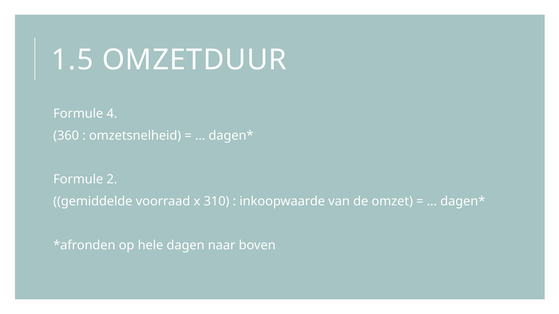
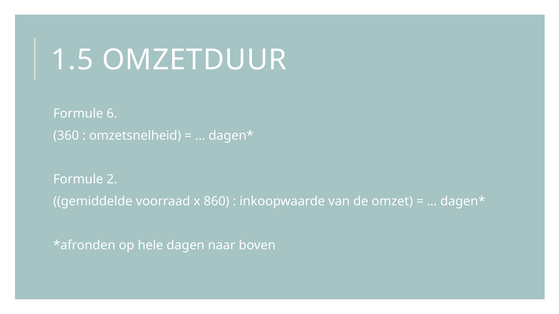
4: 4 -> 6
310: 310 -> 860
